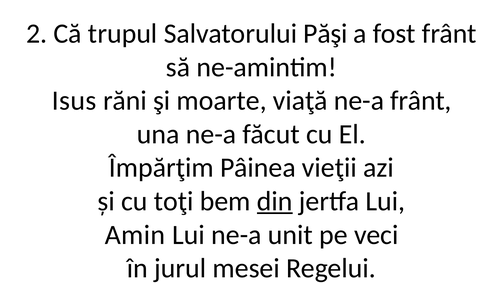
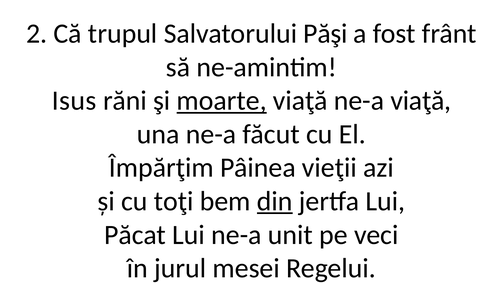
moarte underline: none -> present
ne-a frânt: frânt -> viaţă
Amin: Amin -> Păcat
